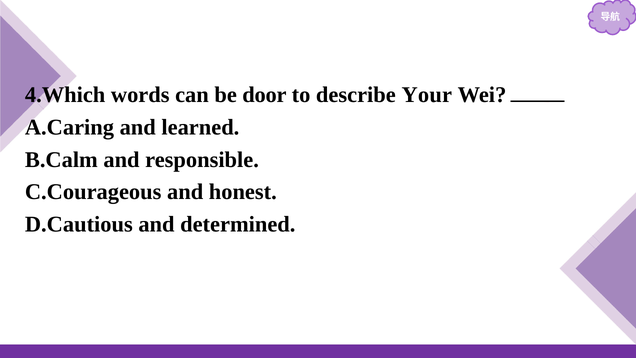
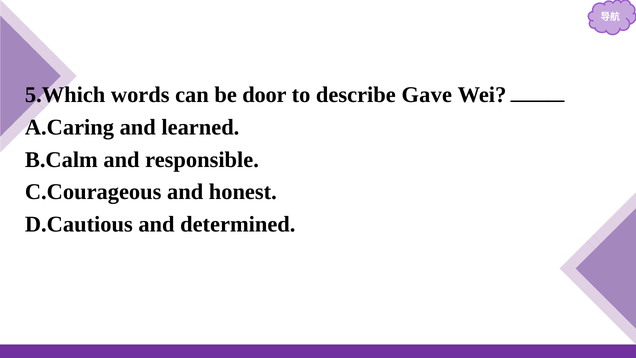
4.Which: 4.Which -> 5.Which
Your: Your -> Gave
